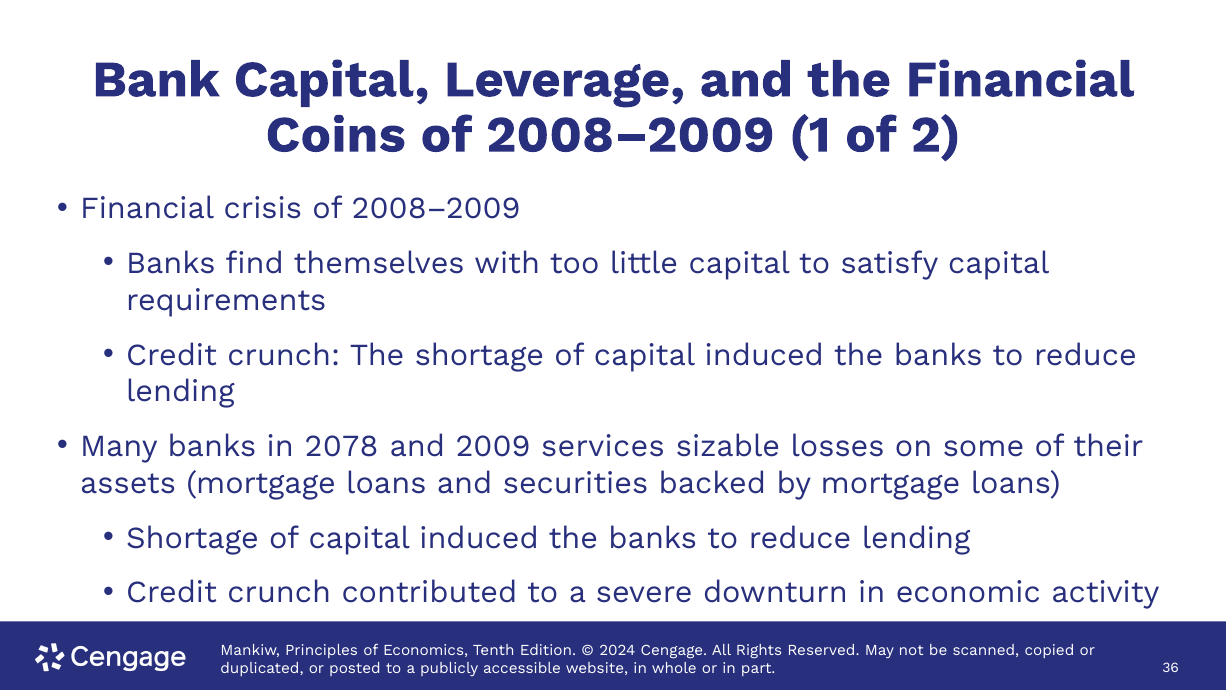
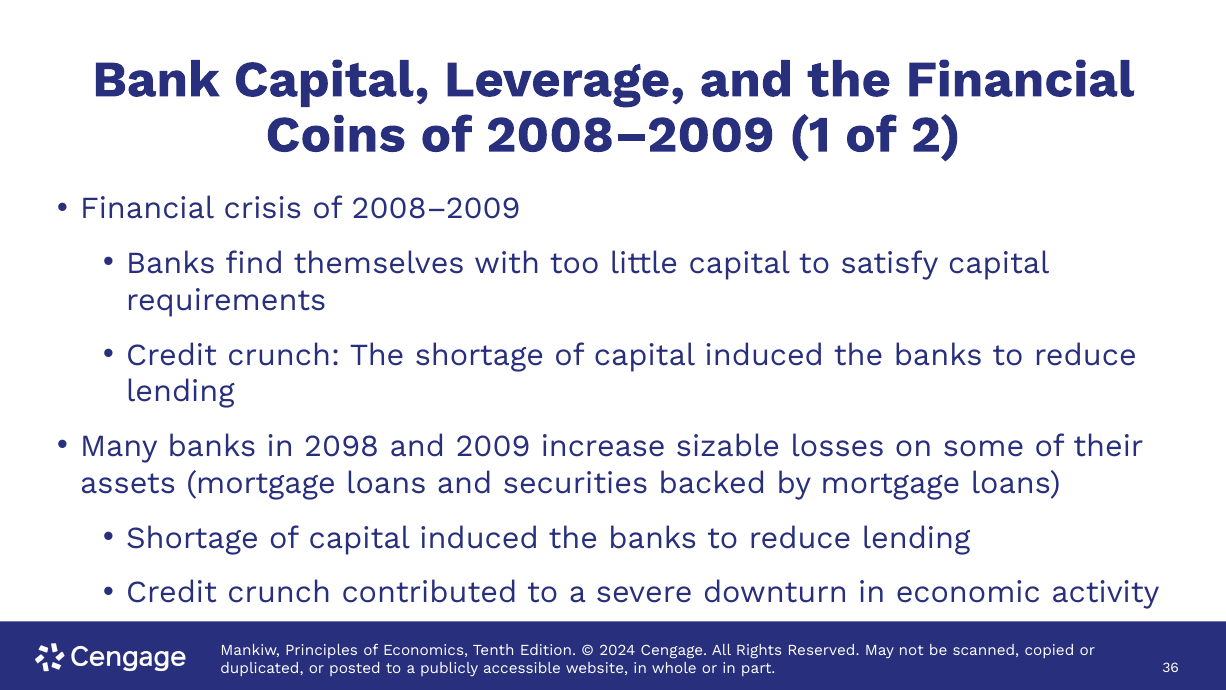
2078: 2078 -> 2098
services: services -> increase
